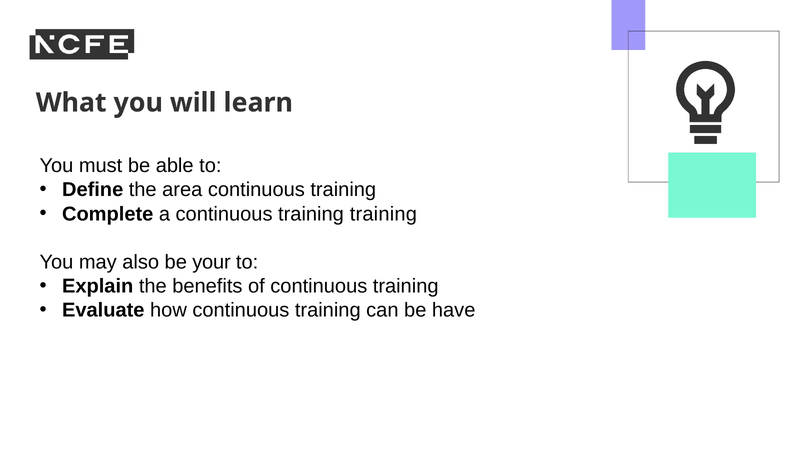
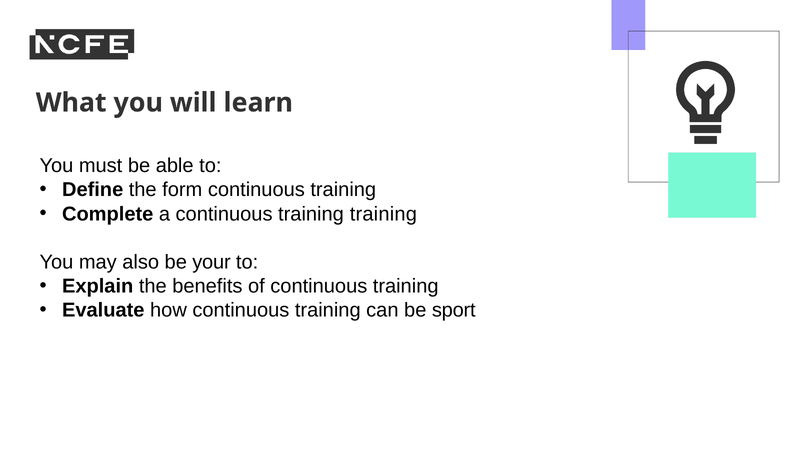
area: area -> form
have: have -> sport
